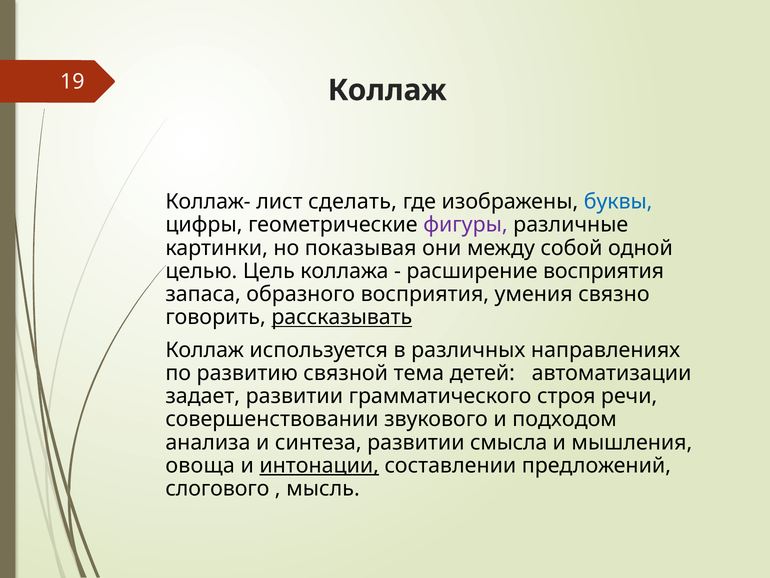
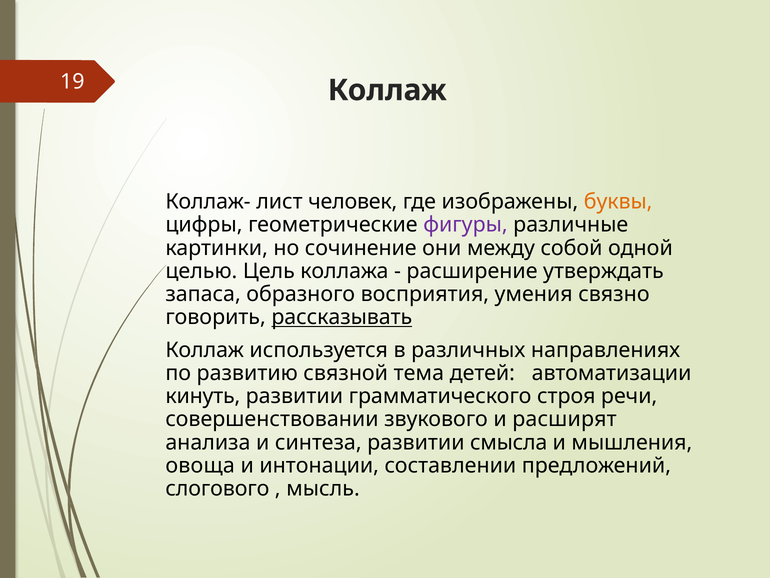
сделать: сделать -> человек
буквы colour: blue -> orange
показывая: показывая -> сочинение
расширение восприятия: восприятия -> утверждать
задает: задает -> кинуть
подходом: подходом -> расширят
интонации underline: present -> none
